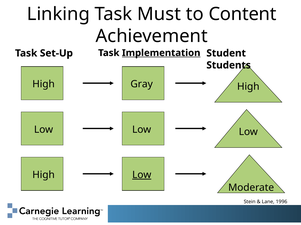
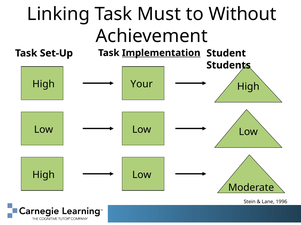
Content: Content -> Without
Gray: Gray -> Your
Low at (142, 175) underline: present -> none
